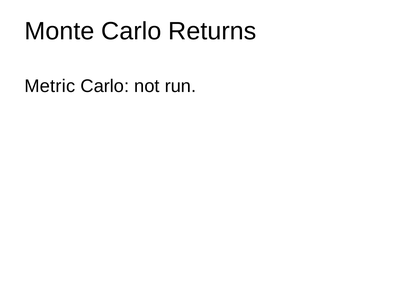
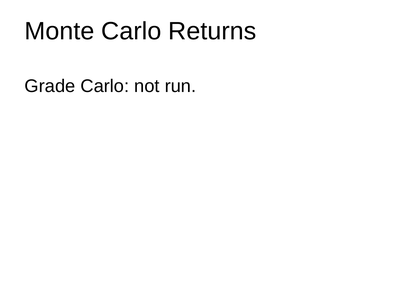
Metric: Metric -> Grade
